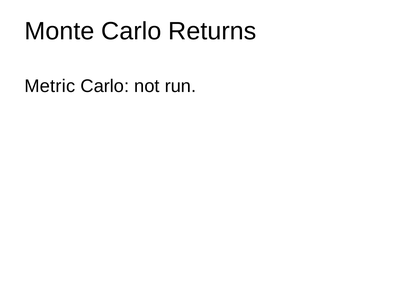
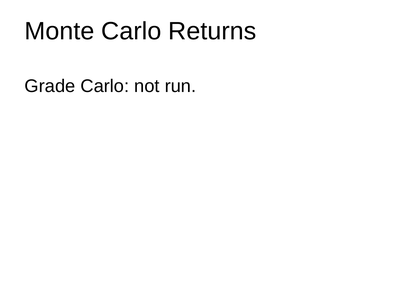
Metric: Metric -> Grade
